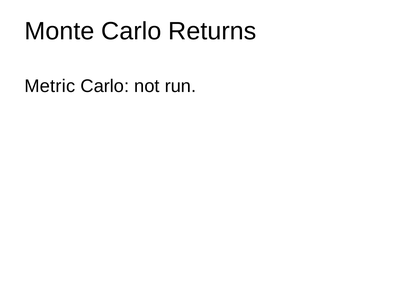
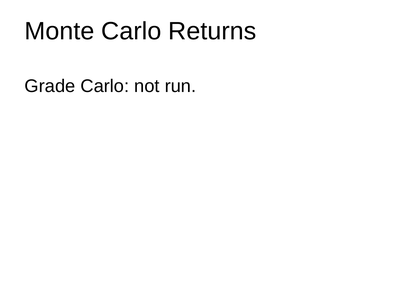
Metric: Metric -> Grade
